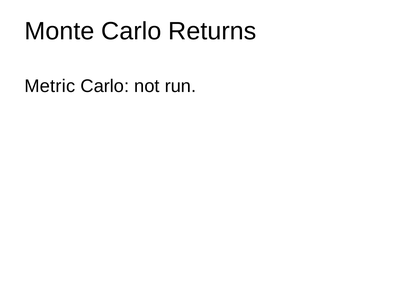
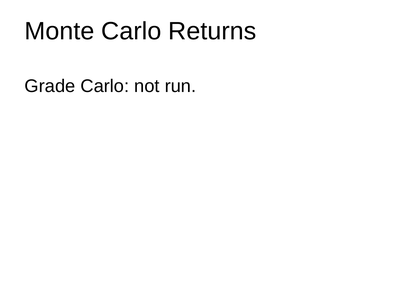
Metric: Metric -> Grade
